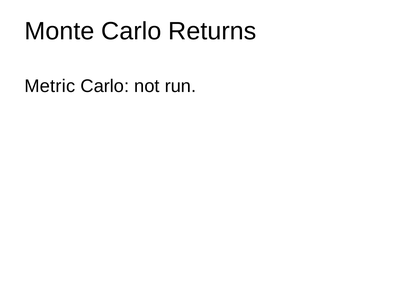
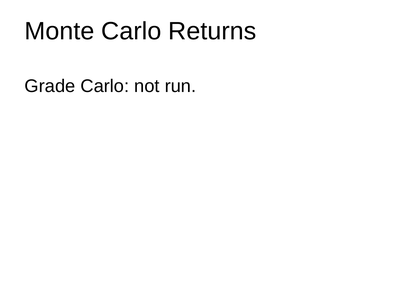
Metric: Metric -> Grade
